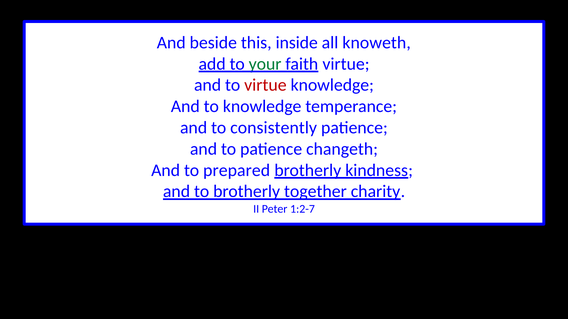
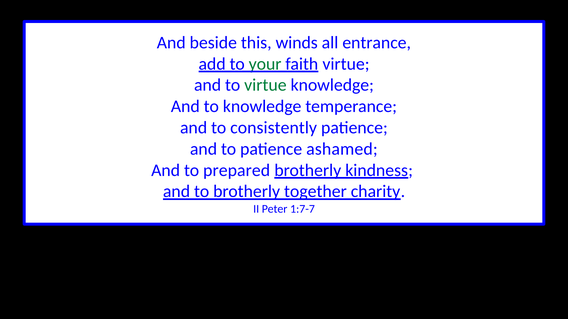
inside: inside -> winds
knoweth: knoweth -> entrance
virtue at (265, 85) colour: red -> green
changeth: changeth -> ashamed
1:2-7: 1:2-7 -> 1:7-7
